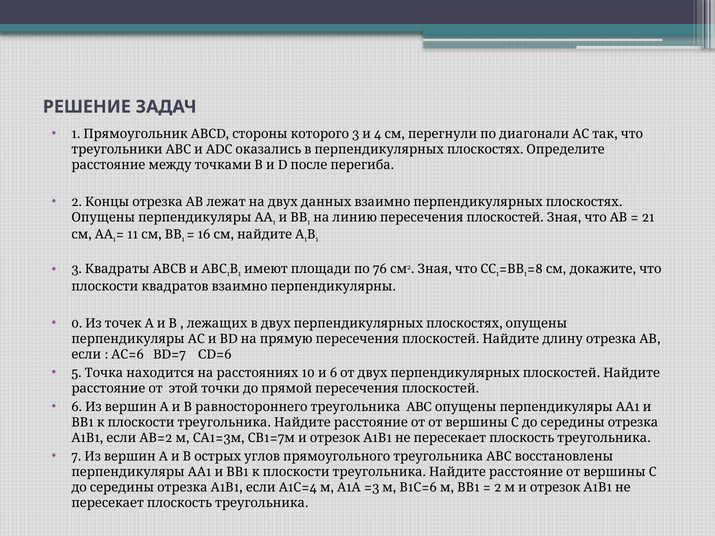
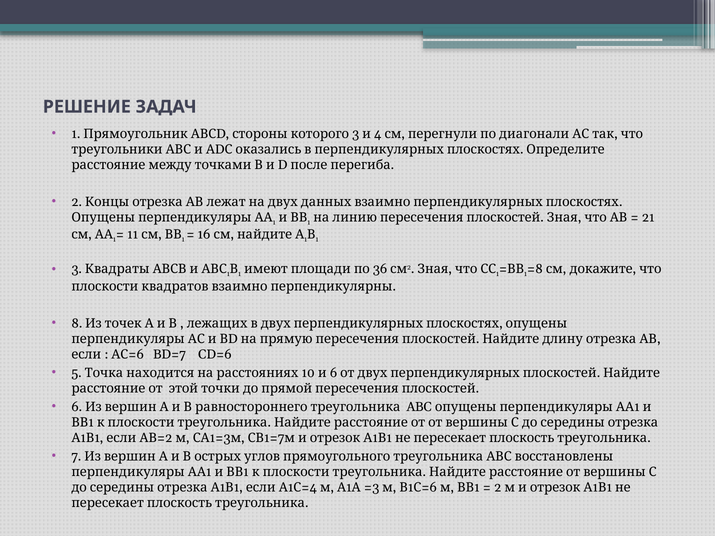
76: 76 -> 36
0: 0 -> 8
